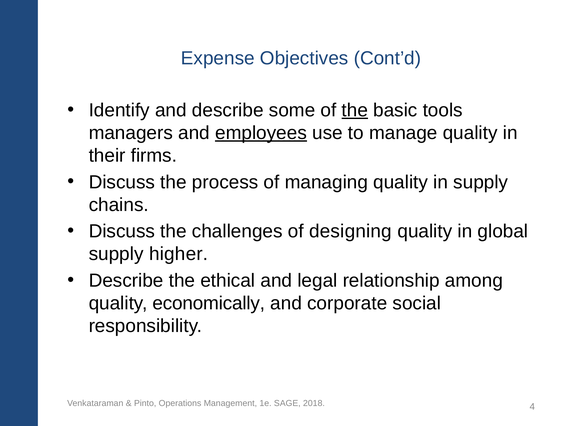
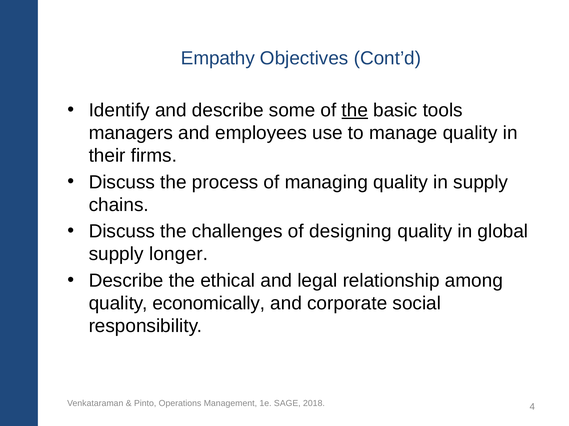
Expense: Expense -> Empathy
employees underline: present -> none
higher: higher -> longer
